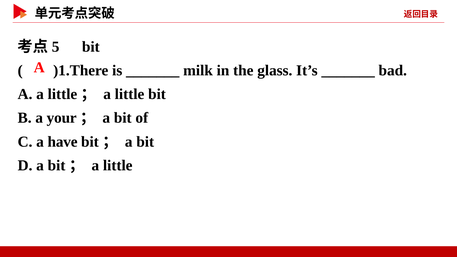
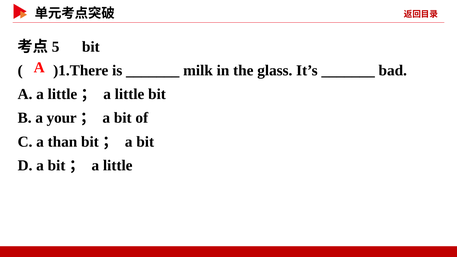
have: have -> than
